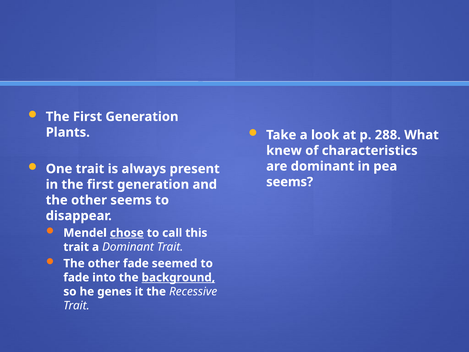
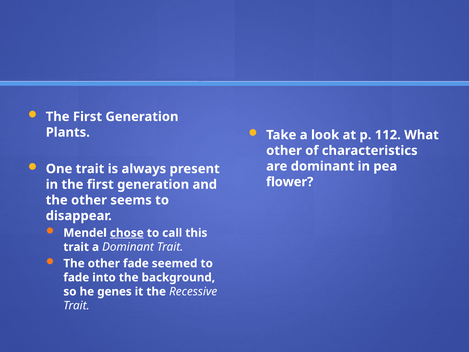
288: 288 -> 112
knew at (284, 150): knew -> other
seems at (290, 182): seems -> flower
background underline: present -> none
